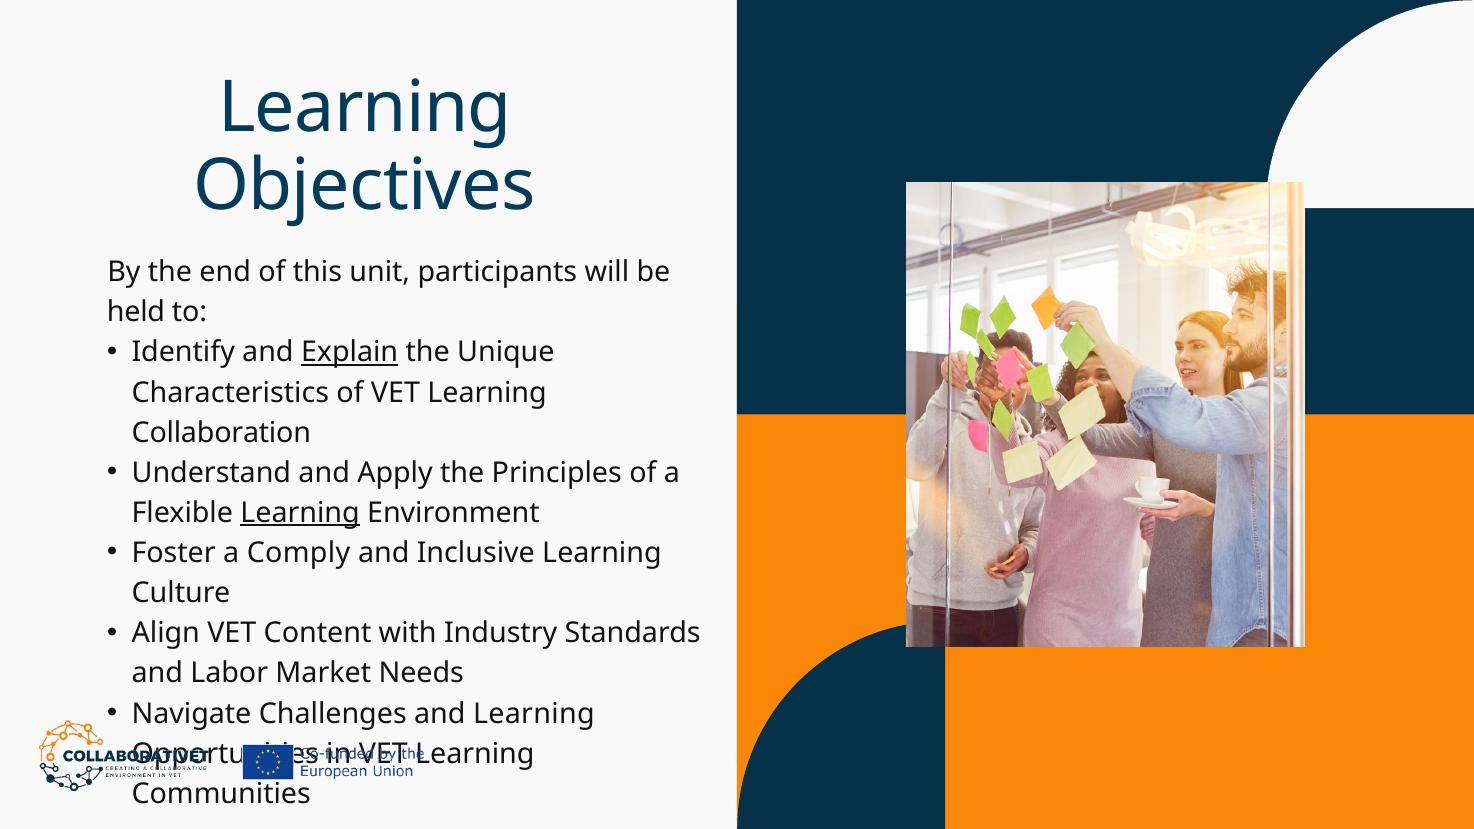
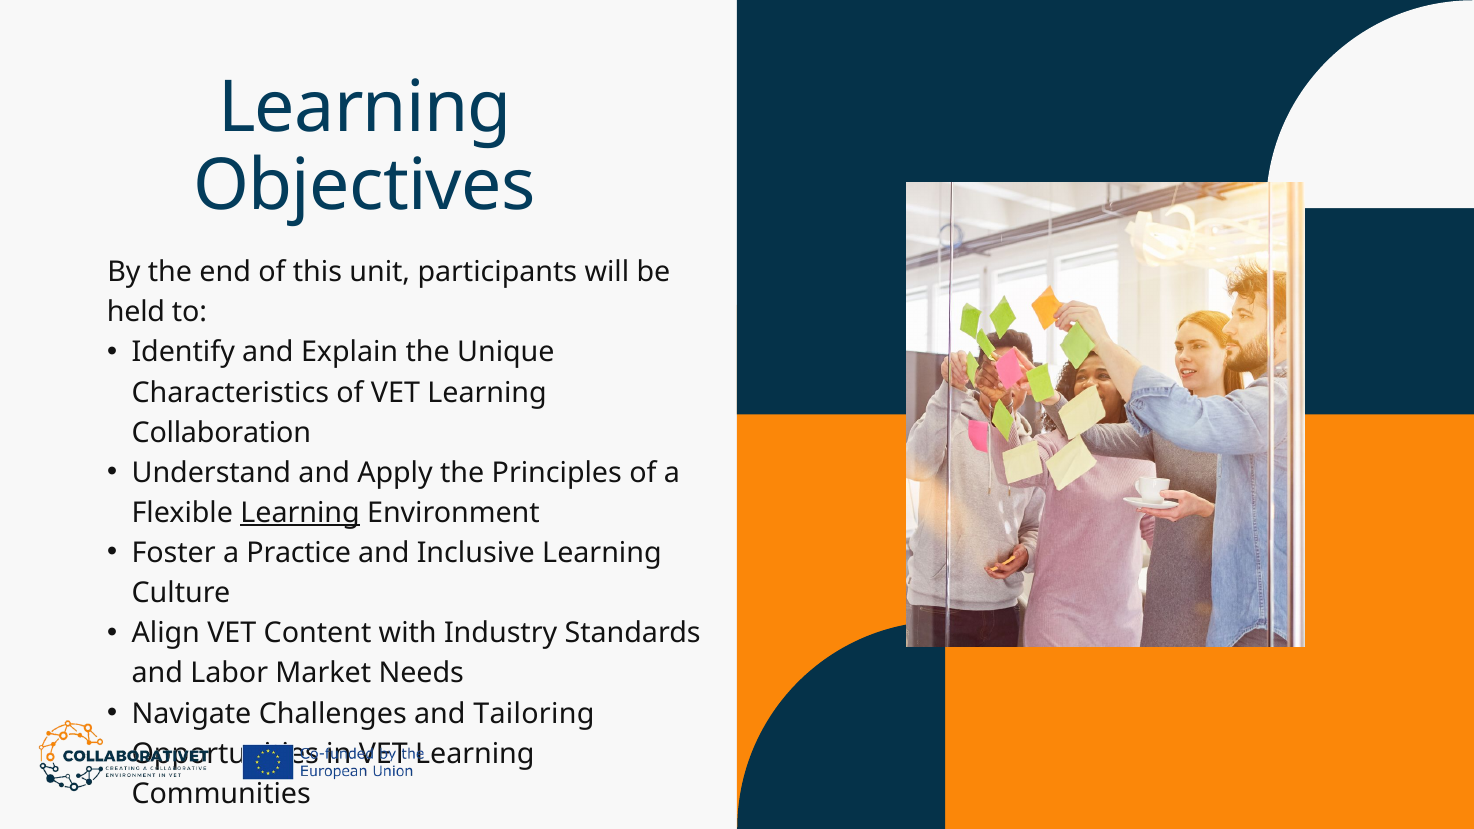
Explain underline: present -> none
Comply: Comply -> Practice
and Learning: Learning -> Tailoring
